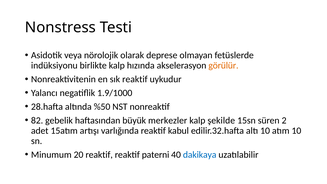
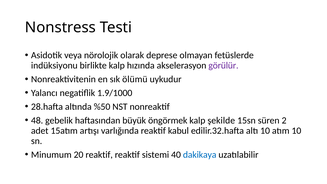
görülür colour: orange -> purple
sık reaktif: reaktif -> ölümü
82: 82 -> 48
merkezler: merkezler -> öngörmek
paterni: paterni -> sistemi
